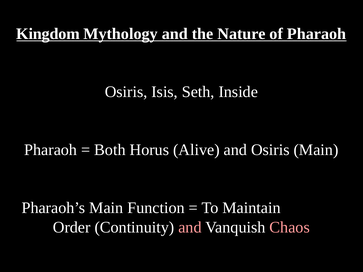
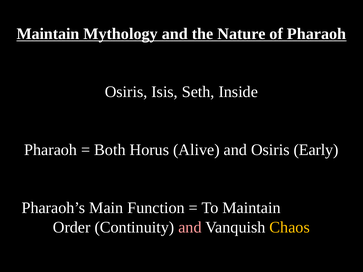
Kingdom at (48, 34): Kingdom -> Maintain
Osiris Main: Main -> Early
Chaos colour: pink -> yellow
